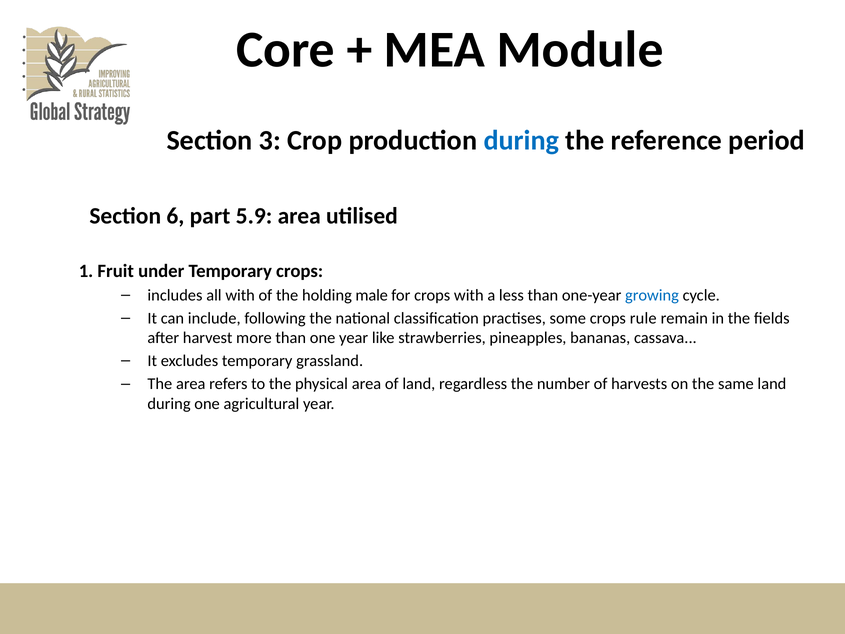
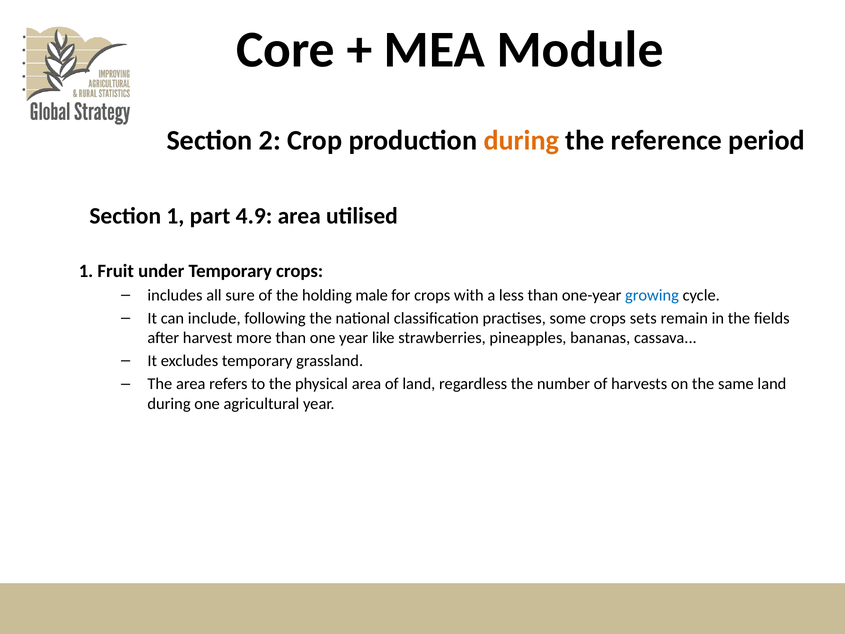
3: 3 -> 2
during at (521, 140) colour: blue -> orange
Section 6: 6 -> 1
5.9: 5.9 -> 4.9
all with: with -> sure
rule: rule -> sets
